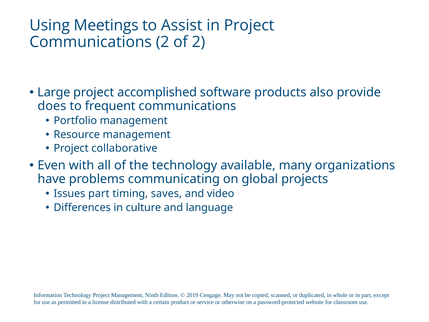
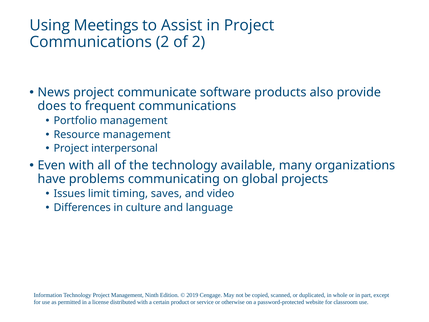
Large: Large -> News
accomplished: accomplished -> communicate
collaborative: collaborative -> interpersonal
Issues part: part -> limit
